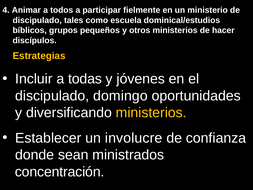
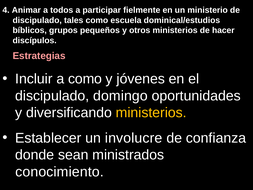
Estrategias colour: yellow -> pink
a todas: todas -> como
concentración: concentración -> conocimiento
